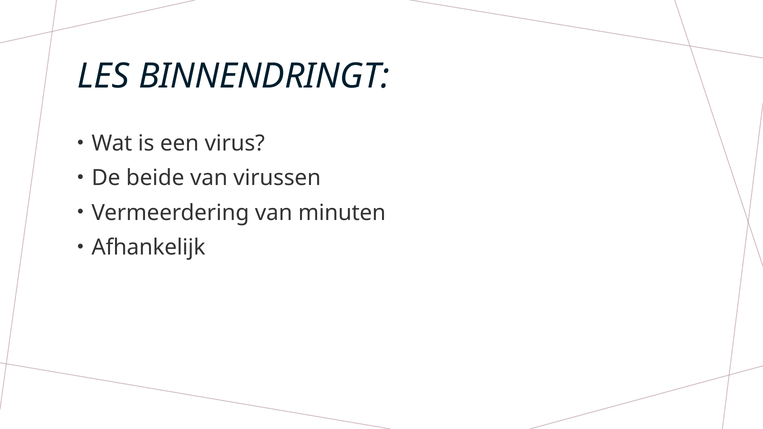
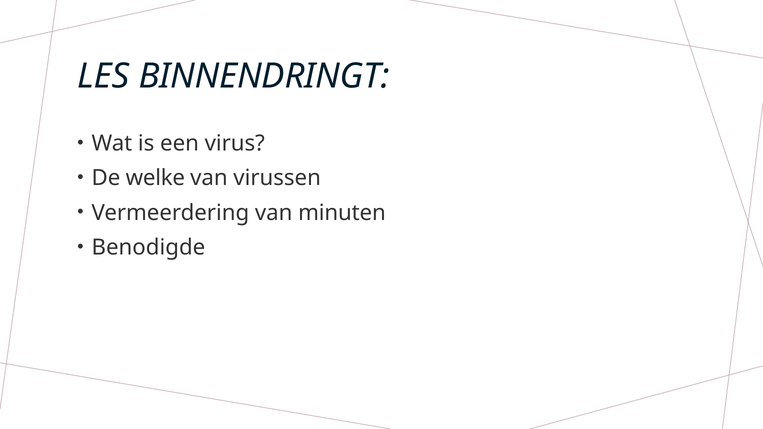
beide: beide -> welke
Afhankelijk: Afhankelijk -> Benodigde
